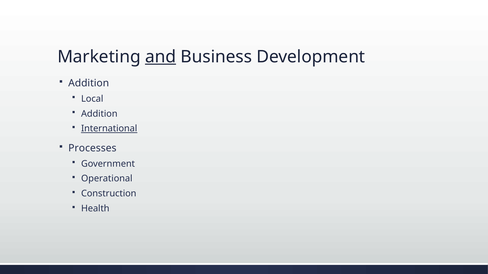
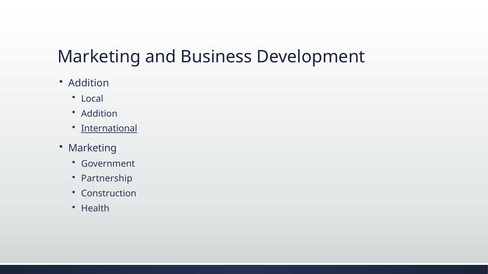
and underline: present -> none
Processes at (92, 148): Processes -> Marketing
Operational: Operational -> Partnership
